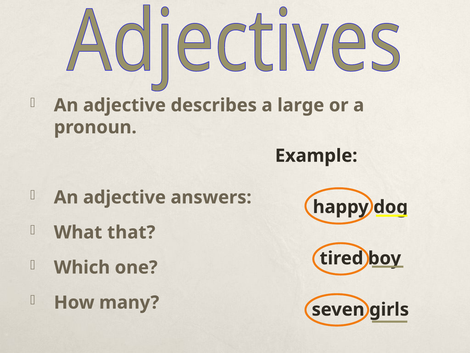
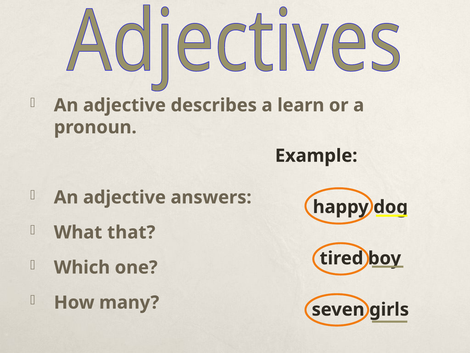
large: large -> learn
